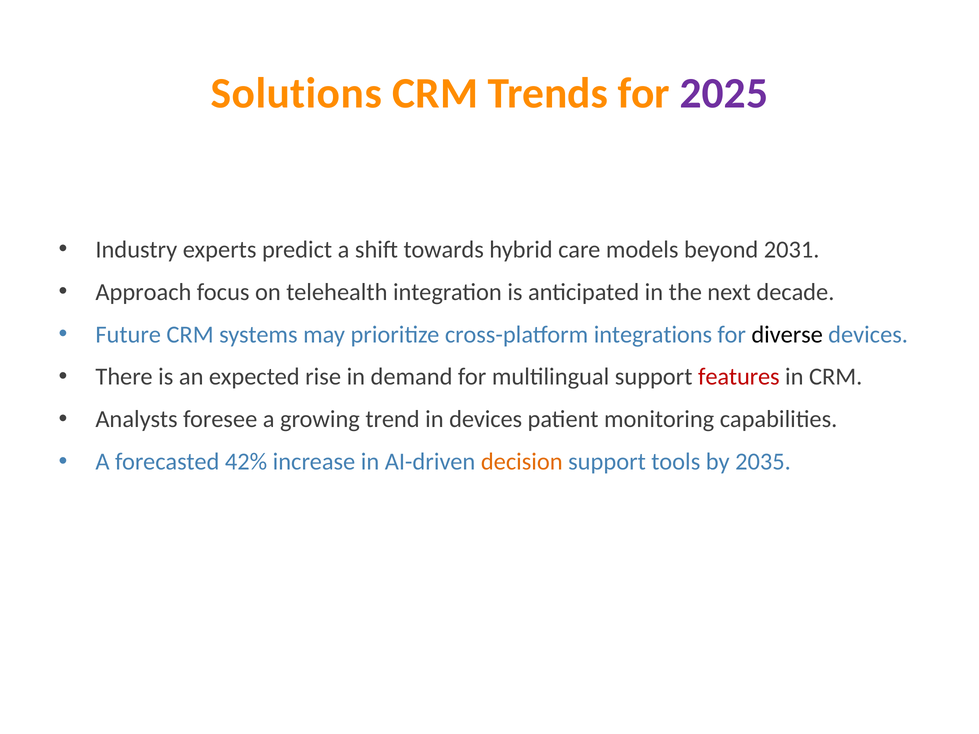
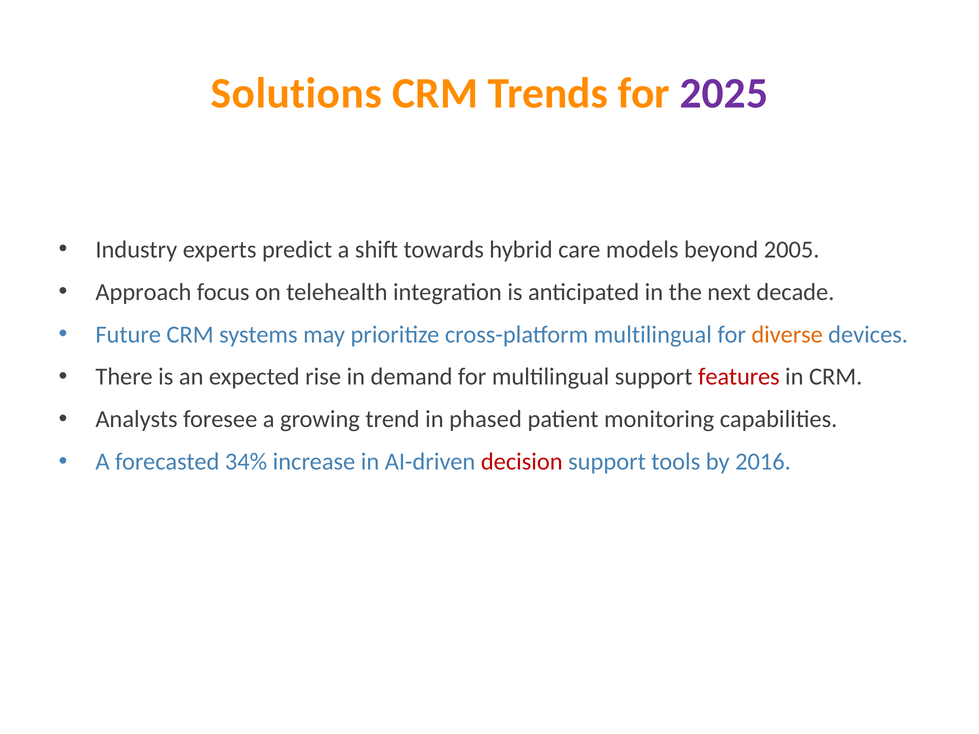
2031: 2031 -> 2005
cross-platform integrations: integrations -> multilingual
diverse colour: black -> orange
in devices: devices -> phased
42%: 42% -> 34%
decision colour: orange -> red
2035: 2035 -> 2016
